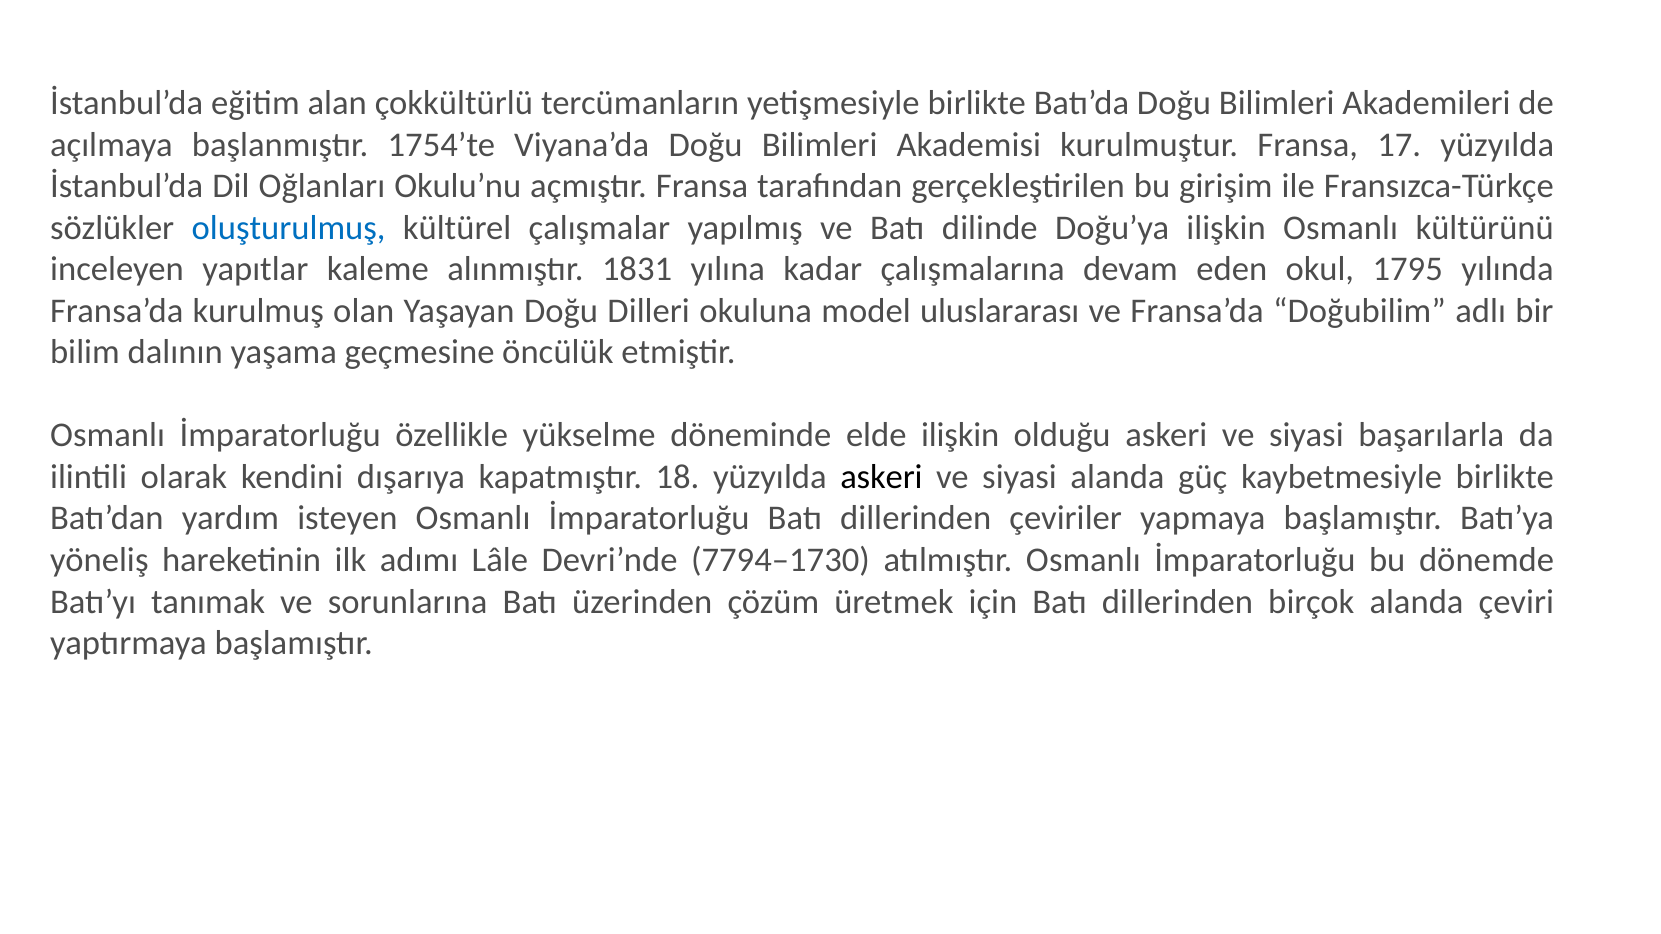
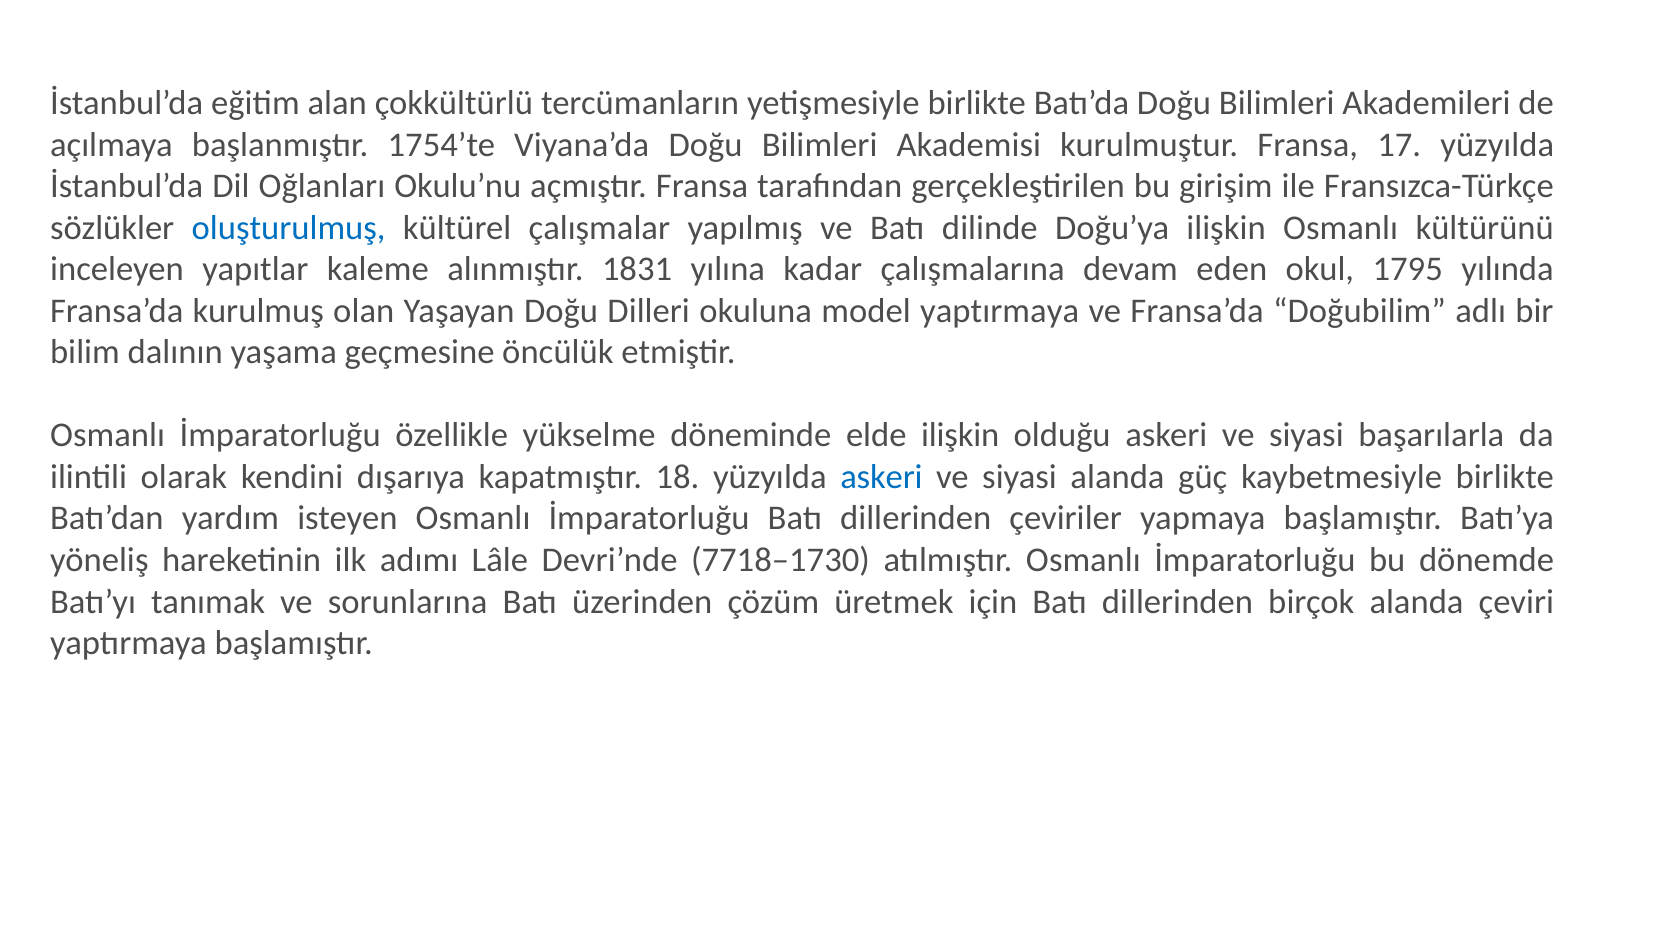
model uluslararası: uluslararası -> yaptırmaya
askeri at (881, 477) colour: black -> blue
7794–1730: 7794–1730 -> 7718–1730
